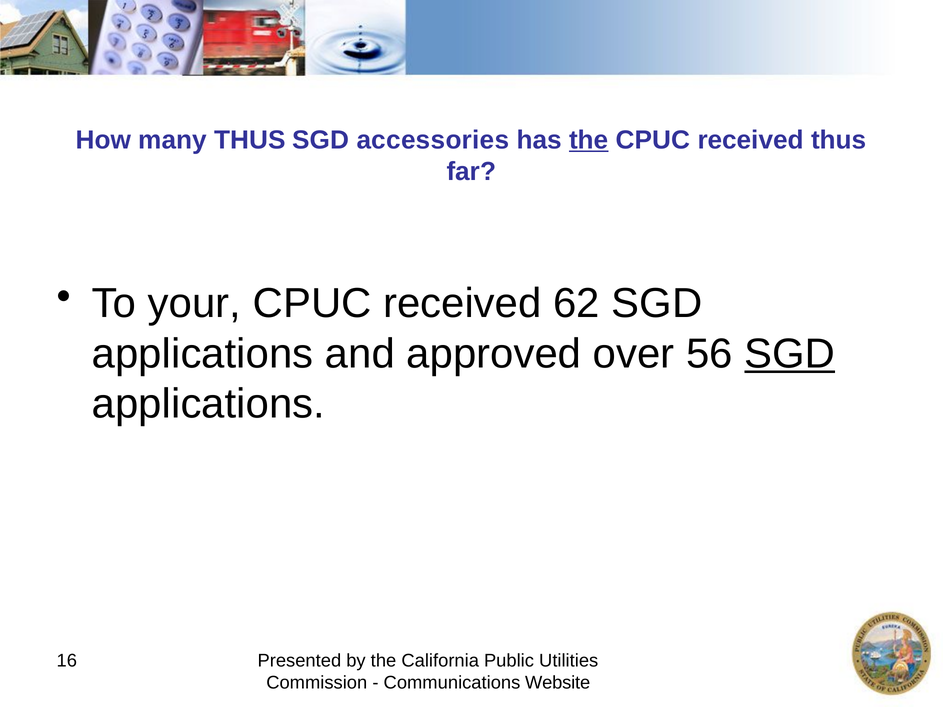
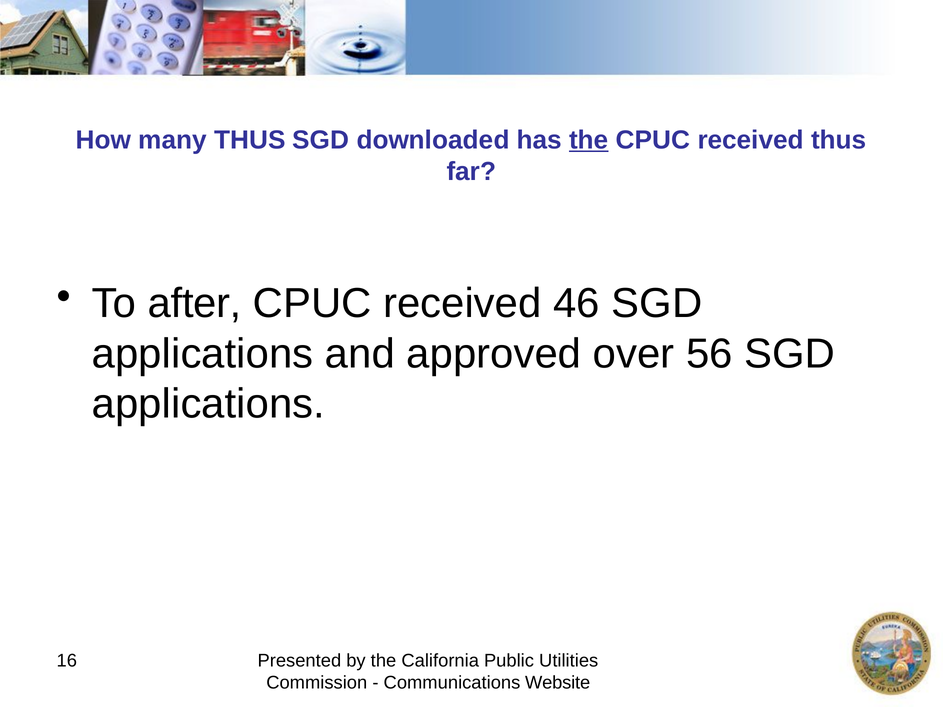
accessories: accessories -> downloaded
your: your -> after
62: 62 -> 46
SGD at (790, 354) underline: present -> none
